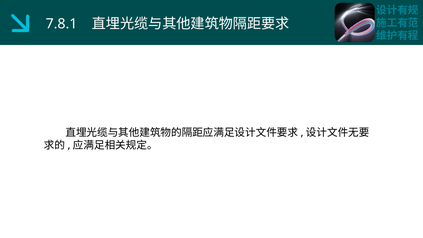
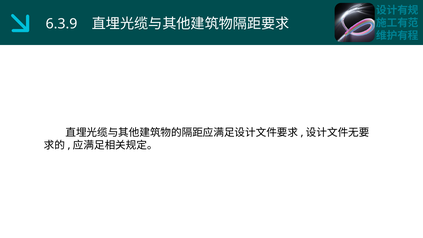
7.8.1: 7.8.1 -> 6.3.9
